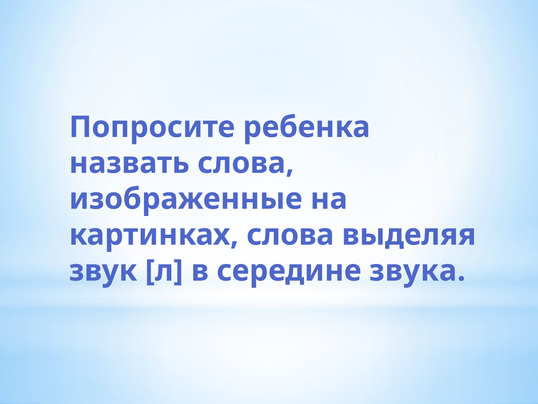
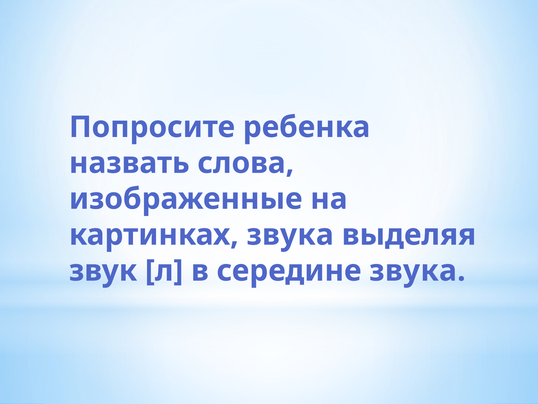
картинках слова: слова -> звука
